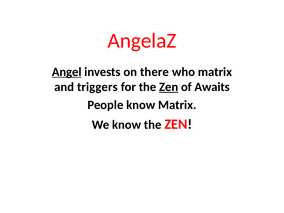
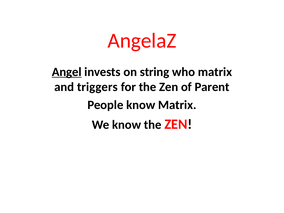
there: there -> string
Zen at (169, 87) underline: present -> none
Awaits: Awaits -> Parent
